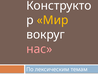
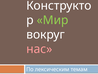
Мир colour: yellow -> light green
